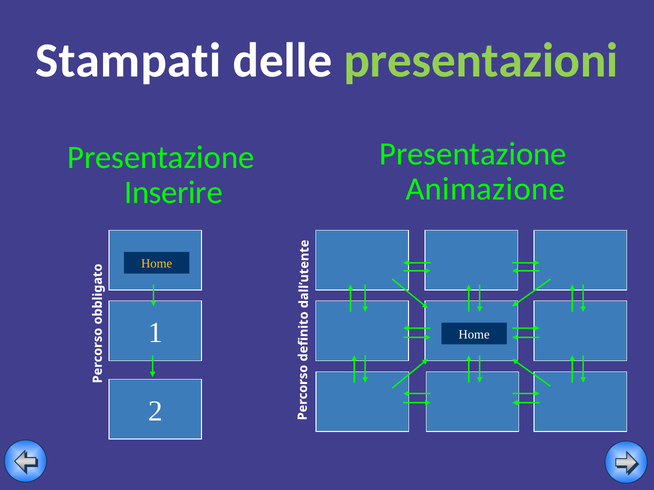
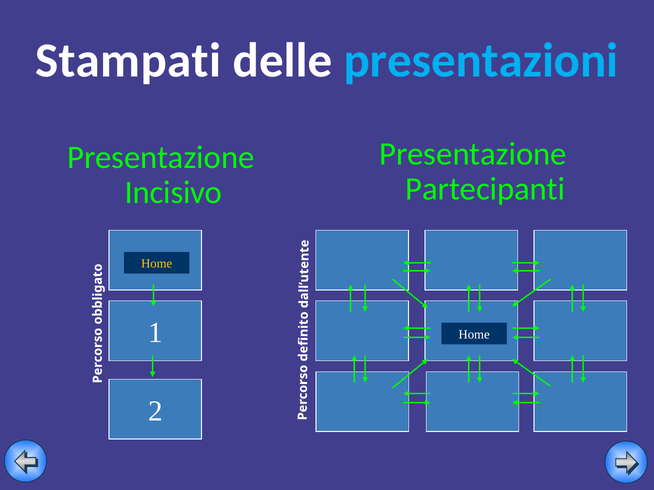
presentazioni colour: light green -> light blue
Animazione: Animazione -> Partecipanti
Inserire: Inserire -> Incisivo
